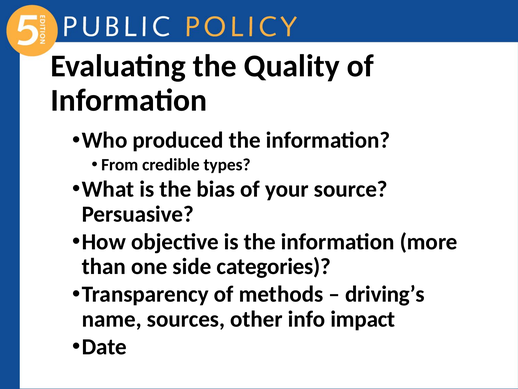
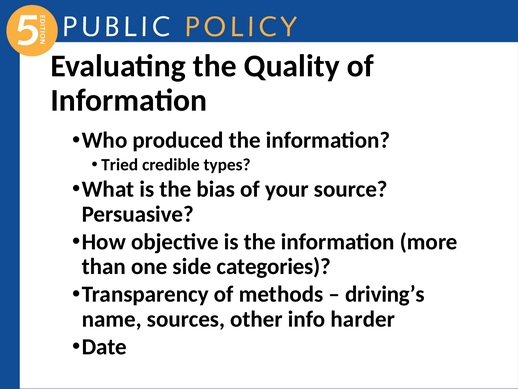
From: From -> Tried
impact: impact -> harder
